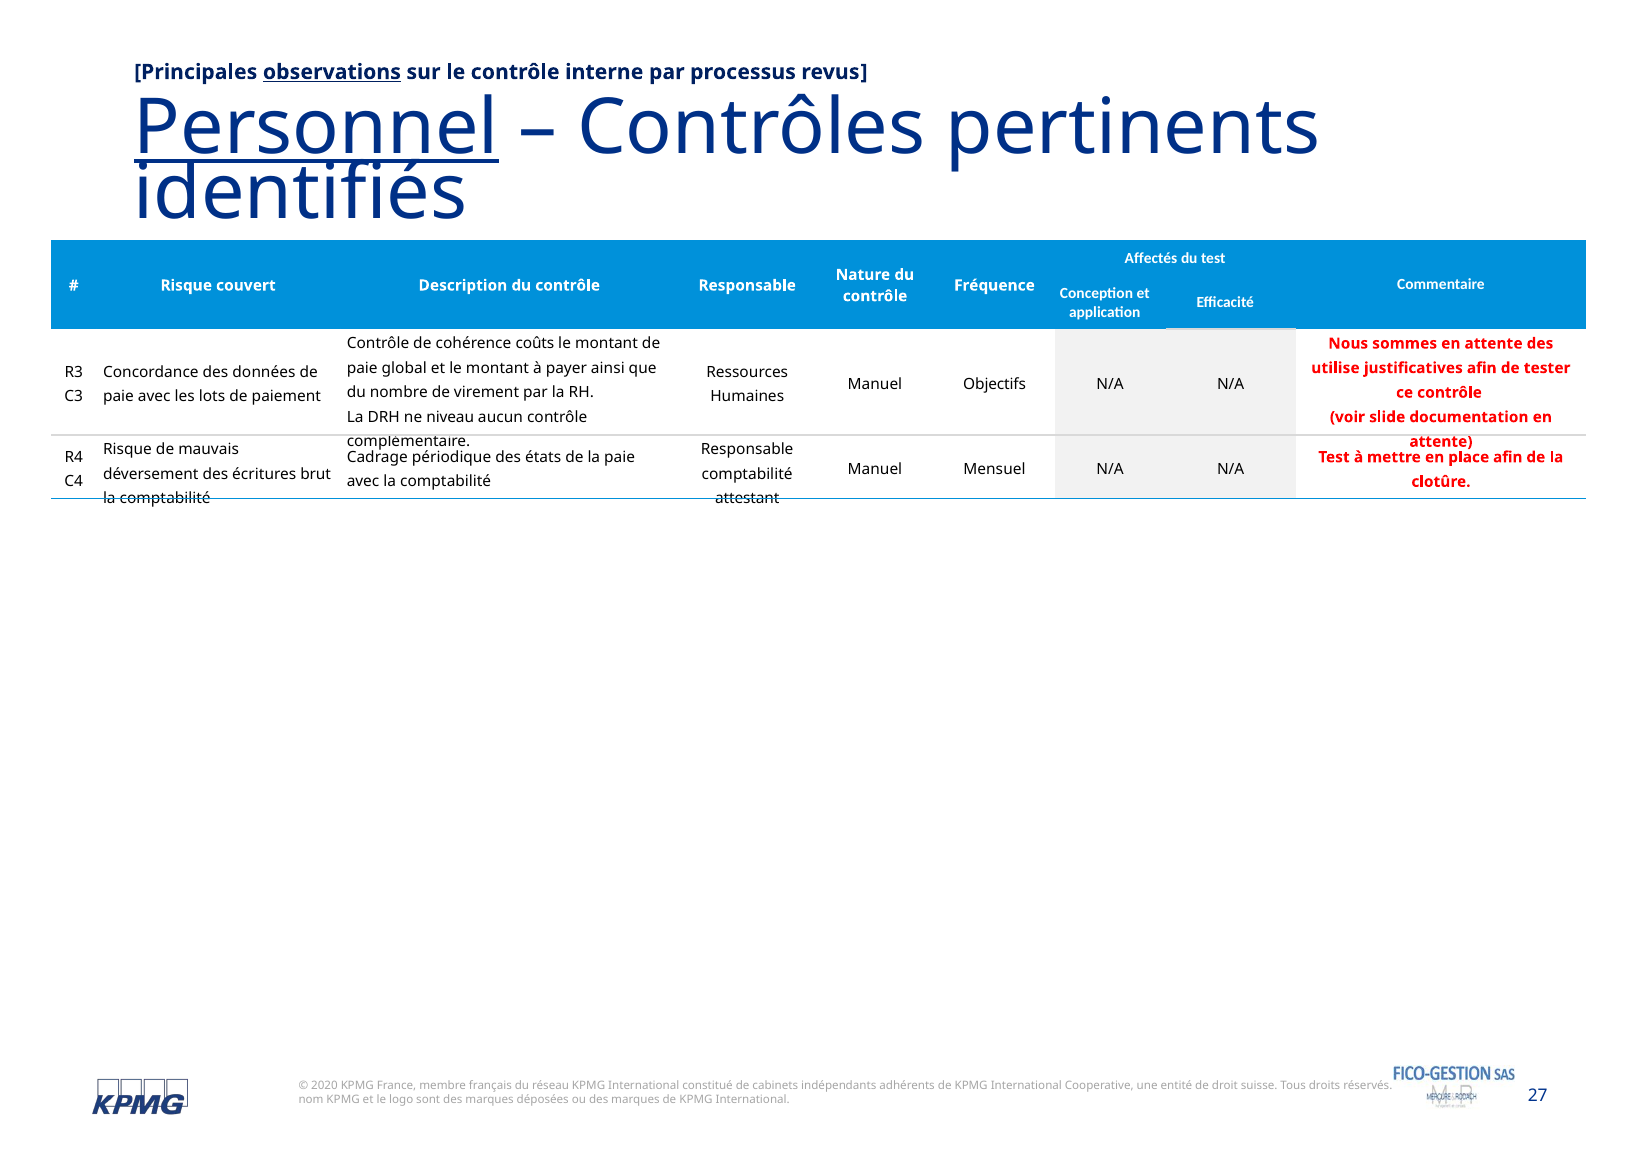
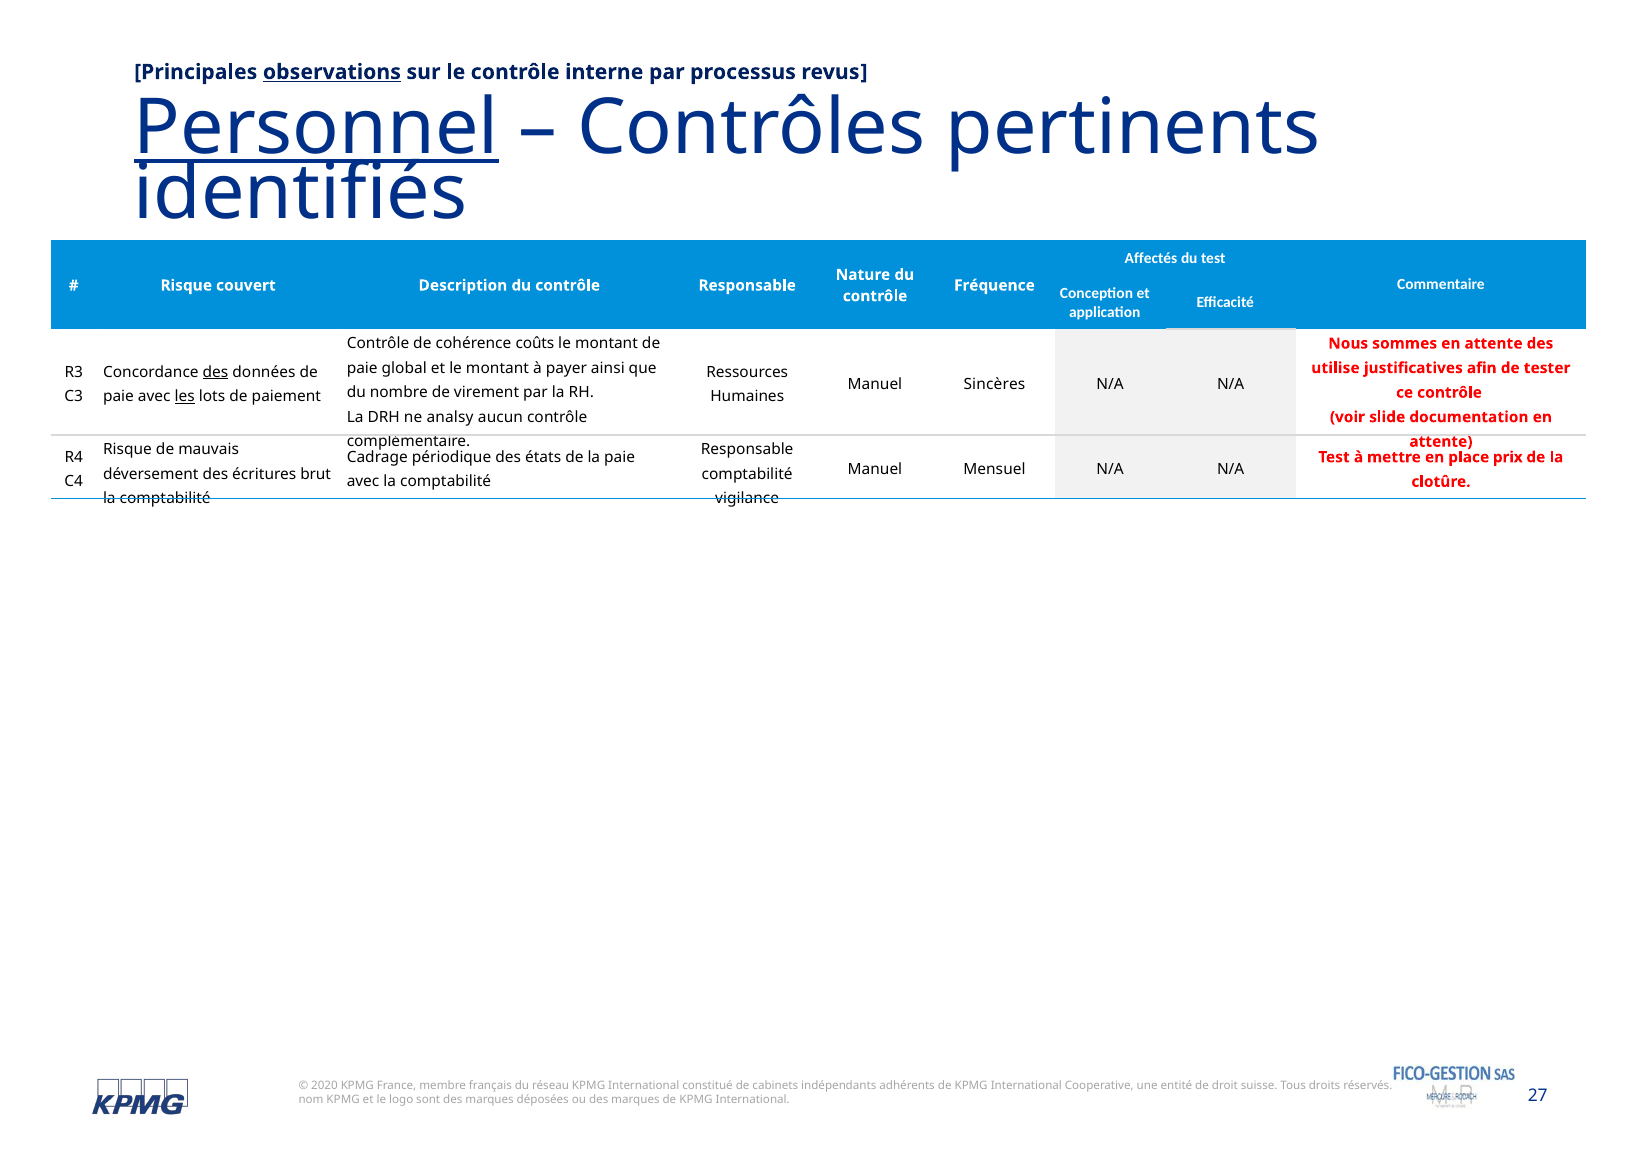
des at (215, 372) underline: none -> present
Objectifs: Objectifs -> Sincères
les underline: none -> present
niveau: niveau -> analsy
place afin: afin -> prix
attestant: attestant -> vigilance
